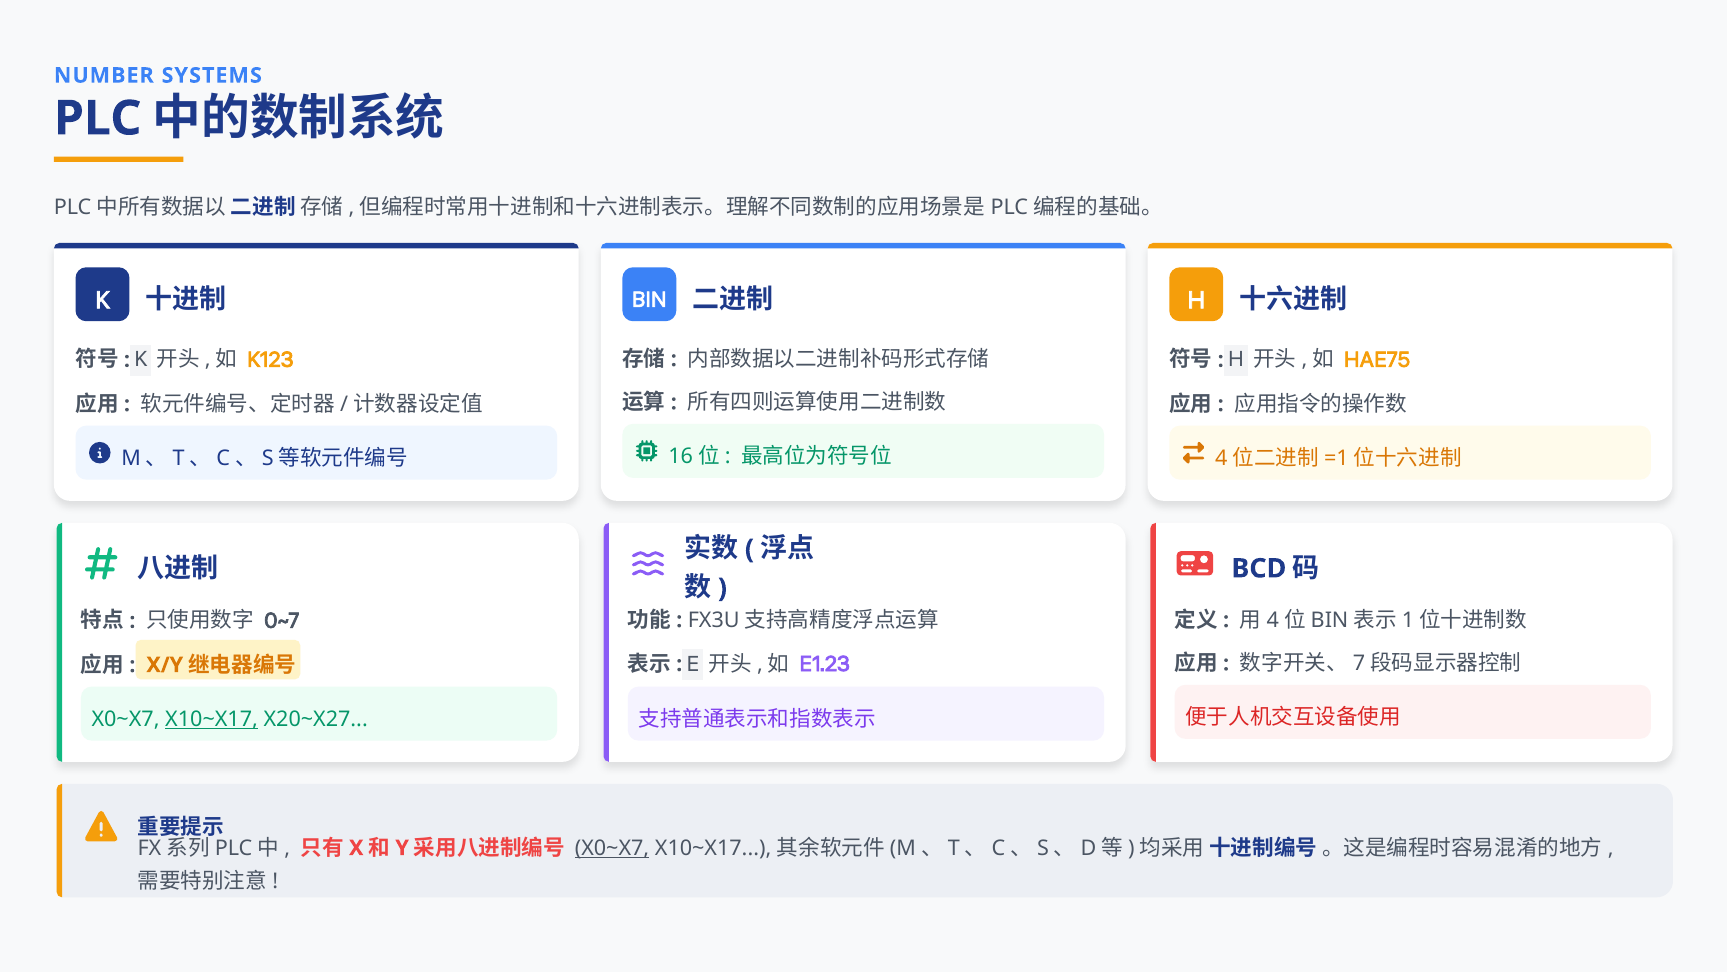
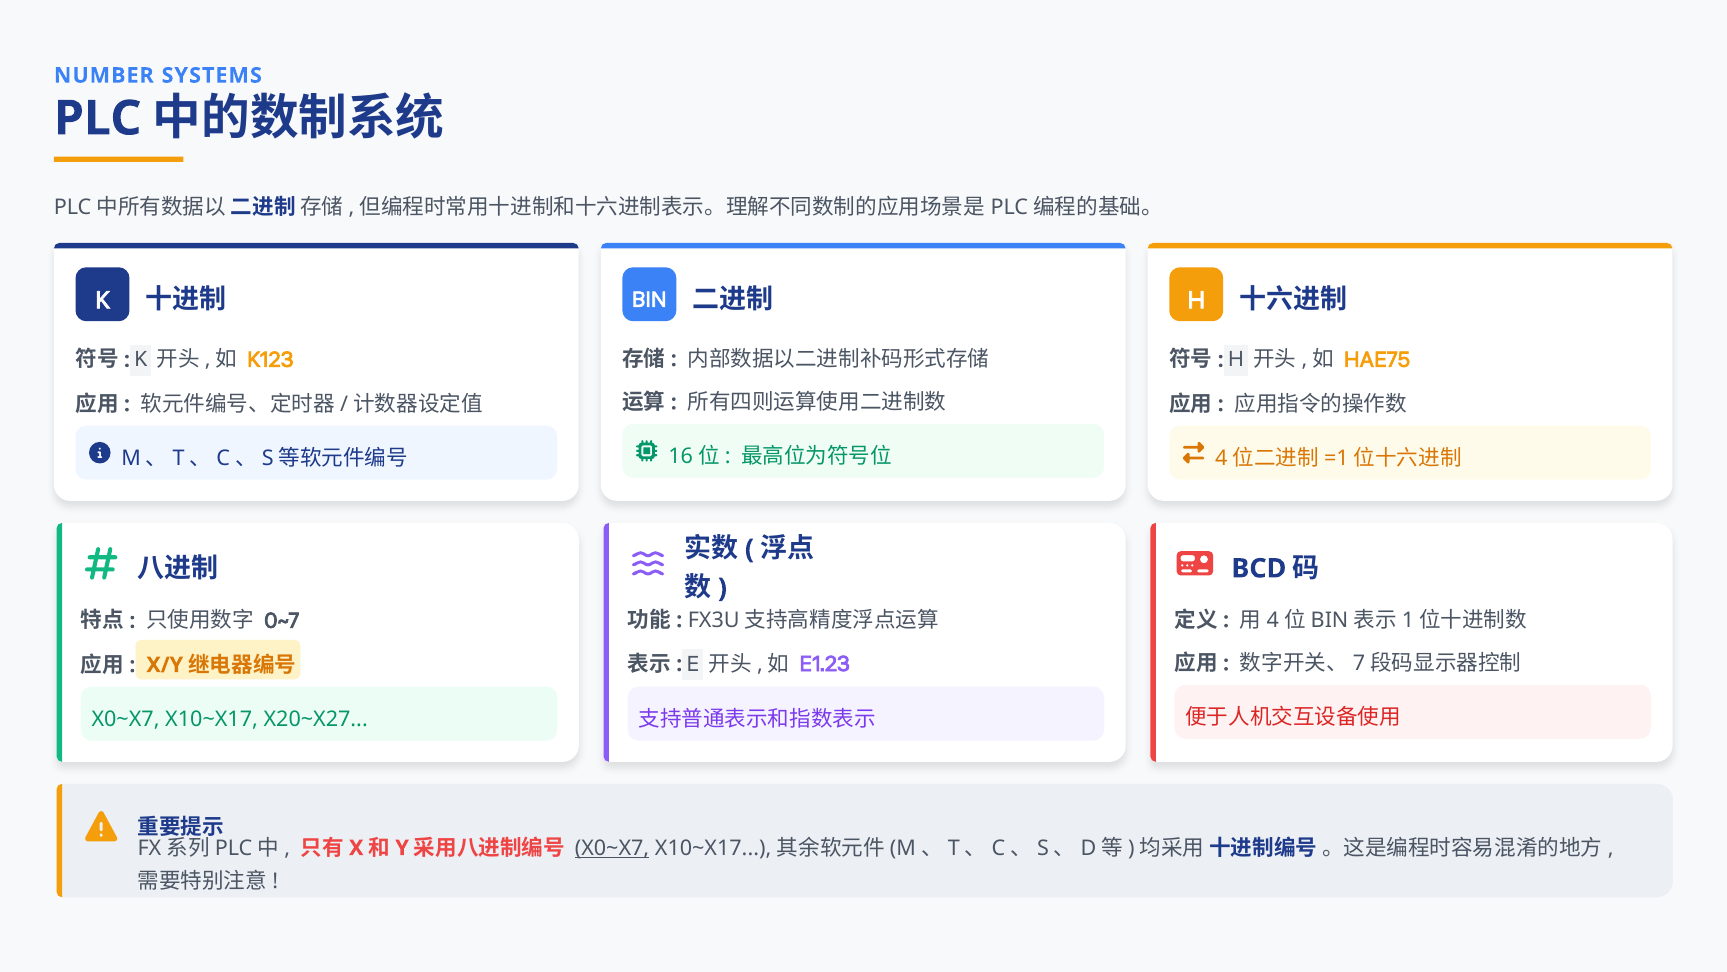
X10~X17 at (212, 719) underline: present -> none
